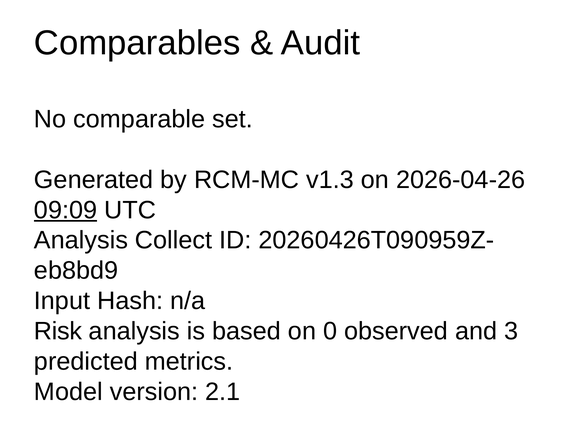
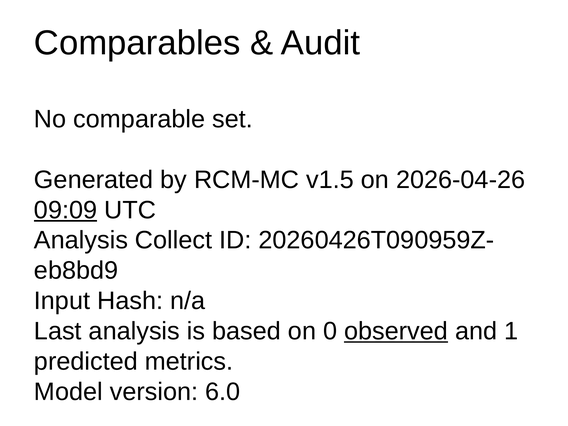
v1.3: v1.3 -> v1.5
Risk: Risk -> Last
observed underline: none -> present
3: 3 -> 1
2.1: 2.1 -> 6.0
